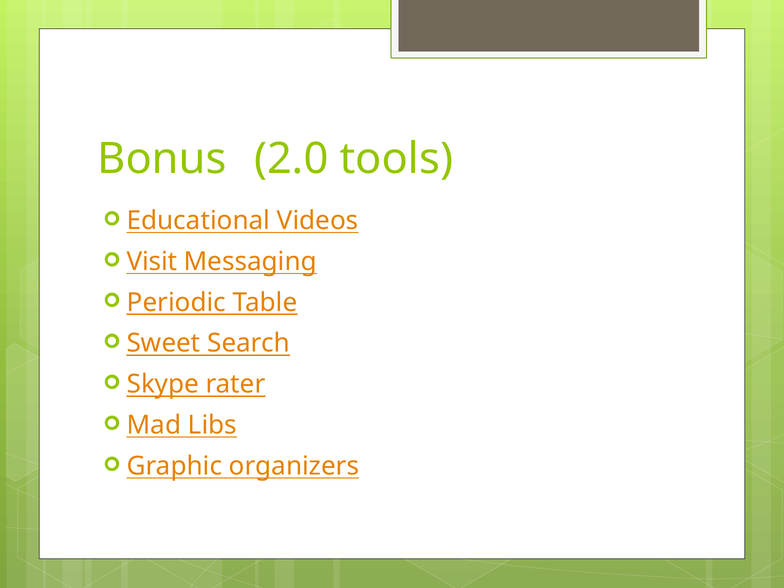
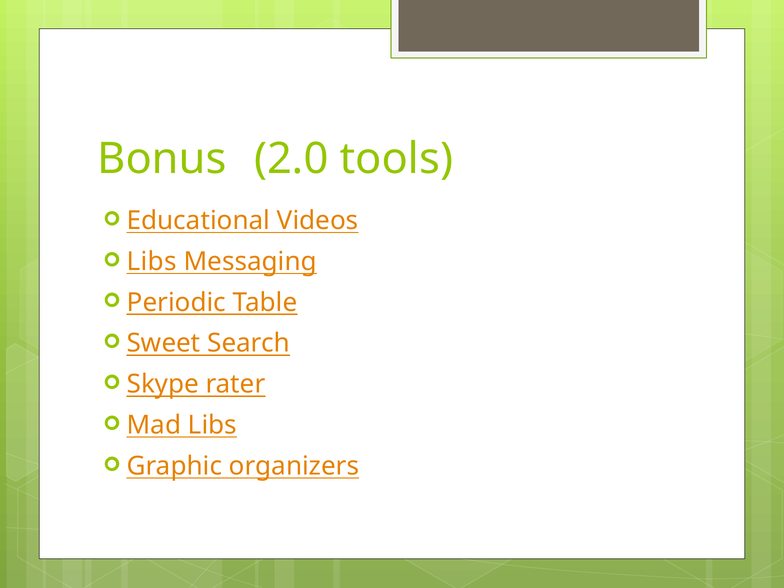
Visit at (152, 262): Visit -> Libs
